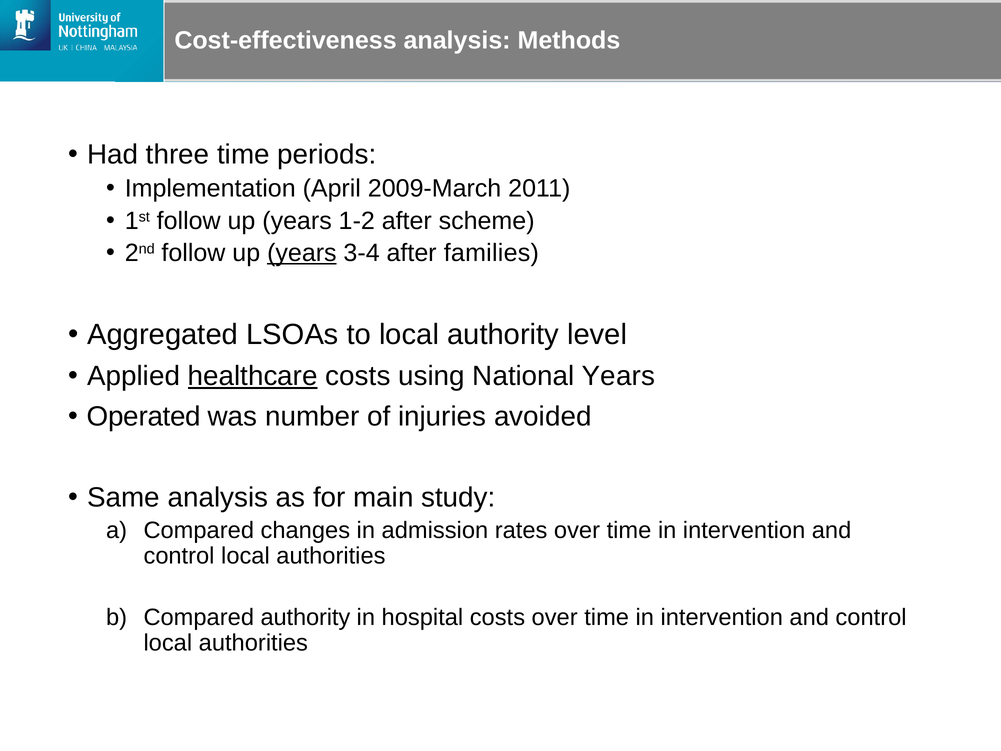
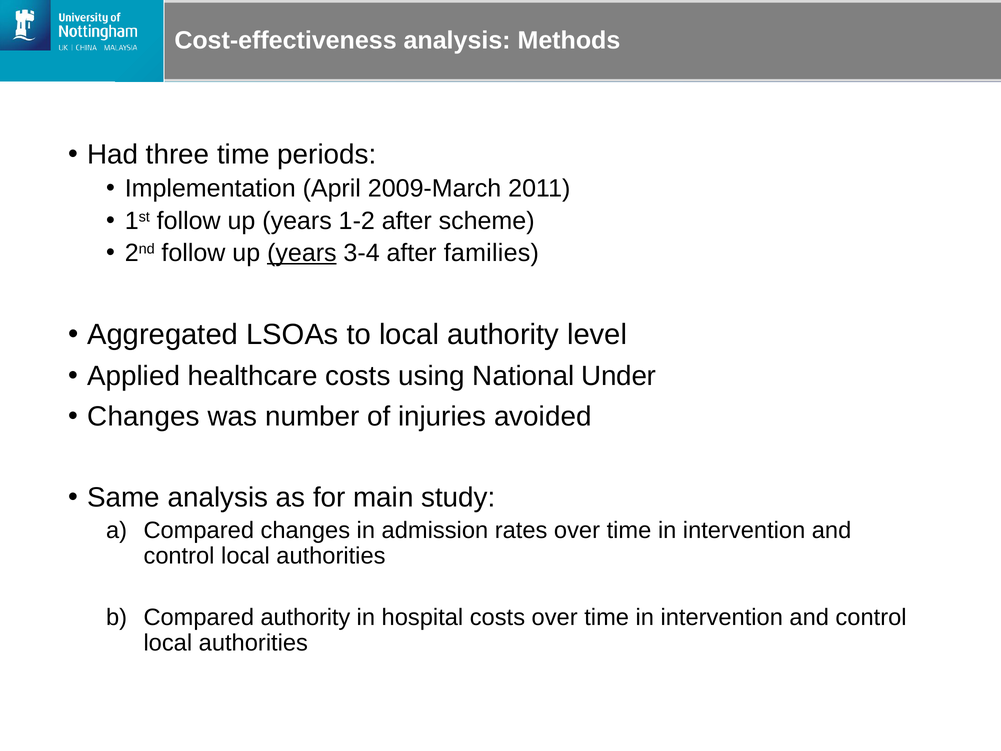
healthcare underline: present -> none
National Years: Years -> Under
Operated at (144, 416): Operated -> Changes
